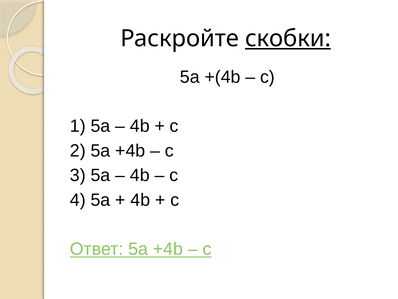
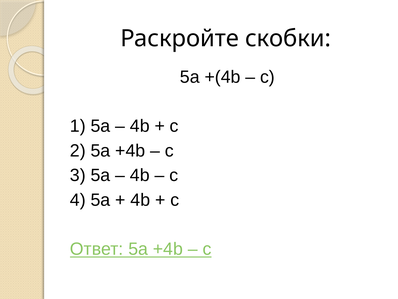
скобки underline: present -> none
